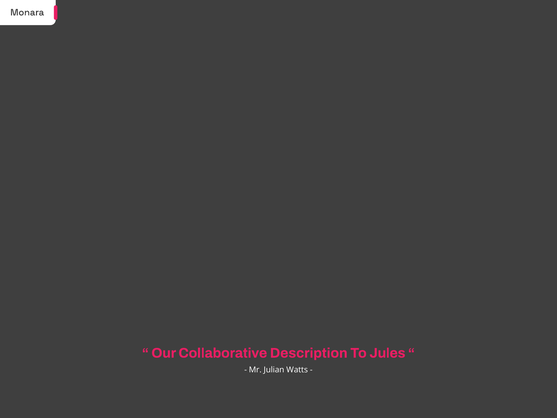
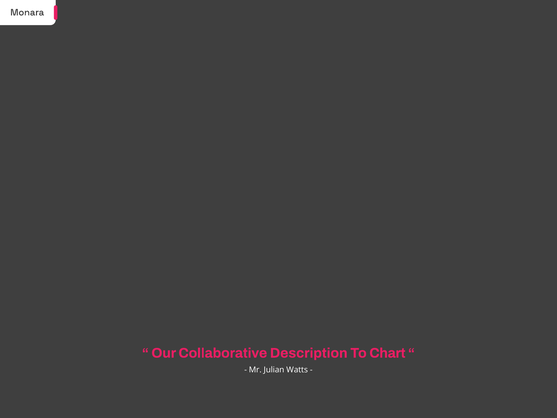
Jules: Jules -> Chart
